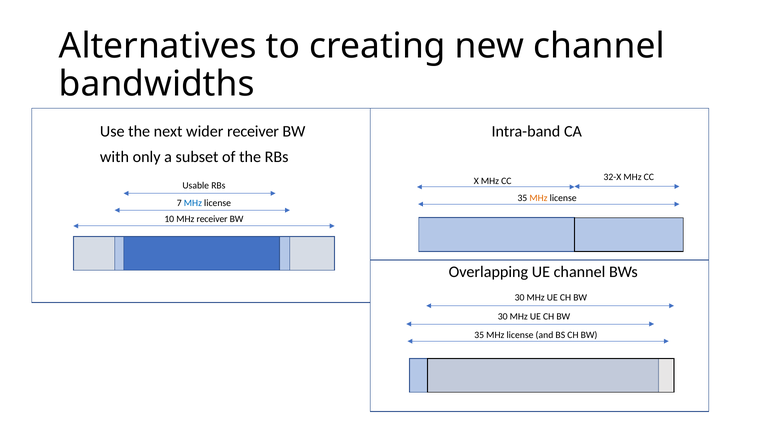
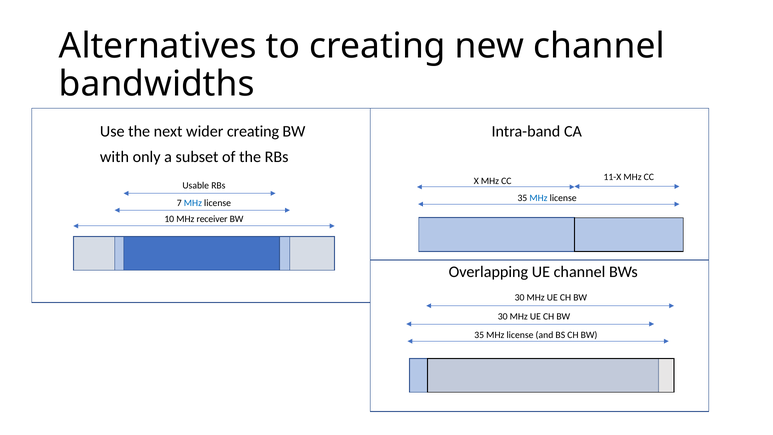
wider receiver: receiver -> creating
32-X: 32-X -> 11-X
MHz at (538, 198) colour: orange -> blue
